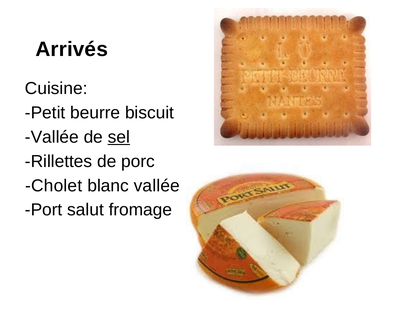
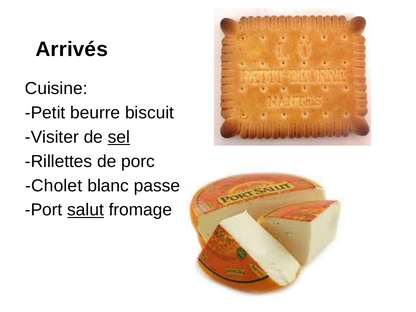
Vallée at (52, 137): Vallée -> Visiter
blanc vallée: vallée -> passe
salut underline: none -> present
